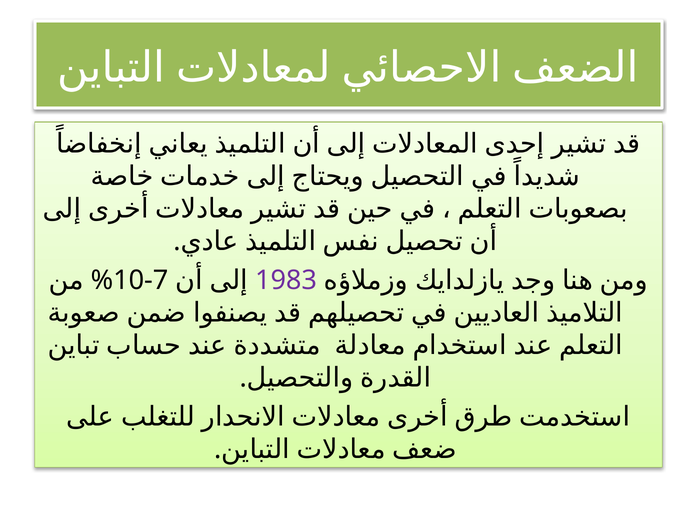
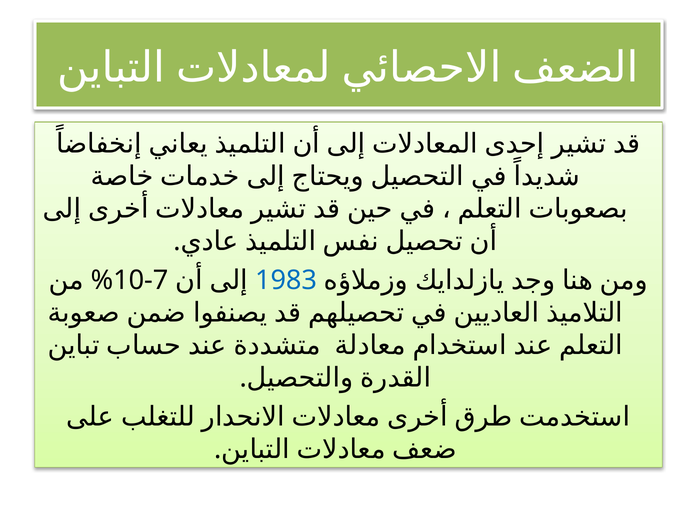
1983 colour: purple -> blue
